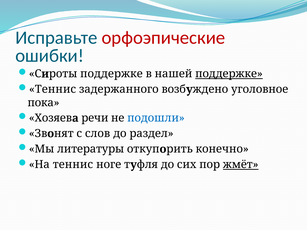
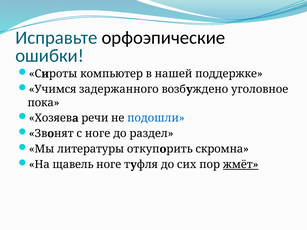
орфоэпические colour: red -> black
Сироты поддержке: поддержке -> компьютер
поддержке at (229, 74) underline: present -> none
Теннис at (53, 89): Теннис -> Учимся
с слов: слов -> ноге
конечно: конечно -> скромна
На теннис: теннис -> щавель
